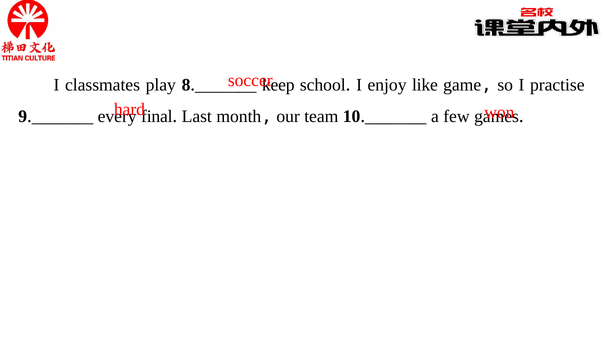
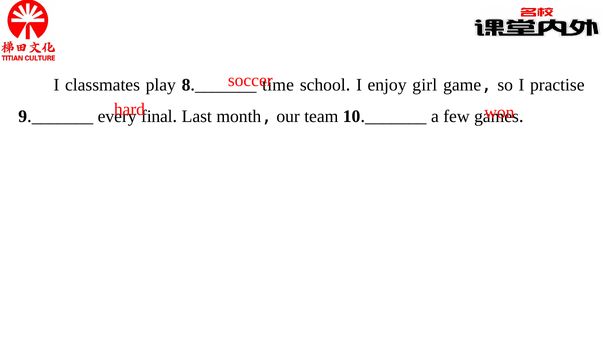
keep: keep -> time
like: like -> girl
